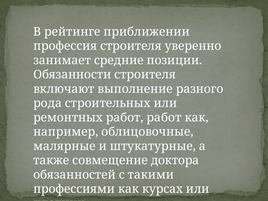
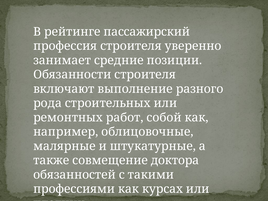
приближении: приближении -> пассажирский
работ работ: работ -> собой
